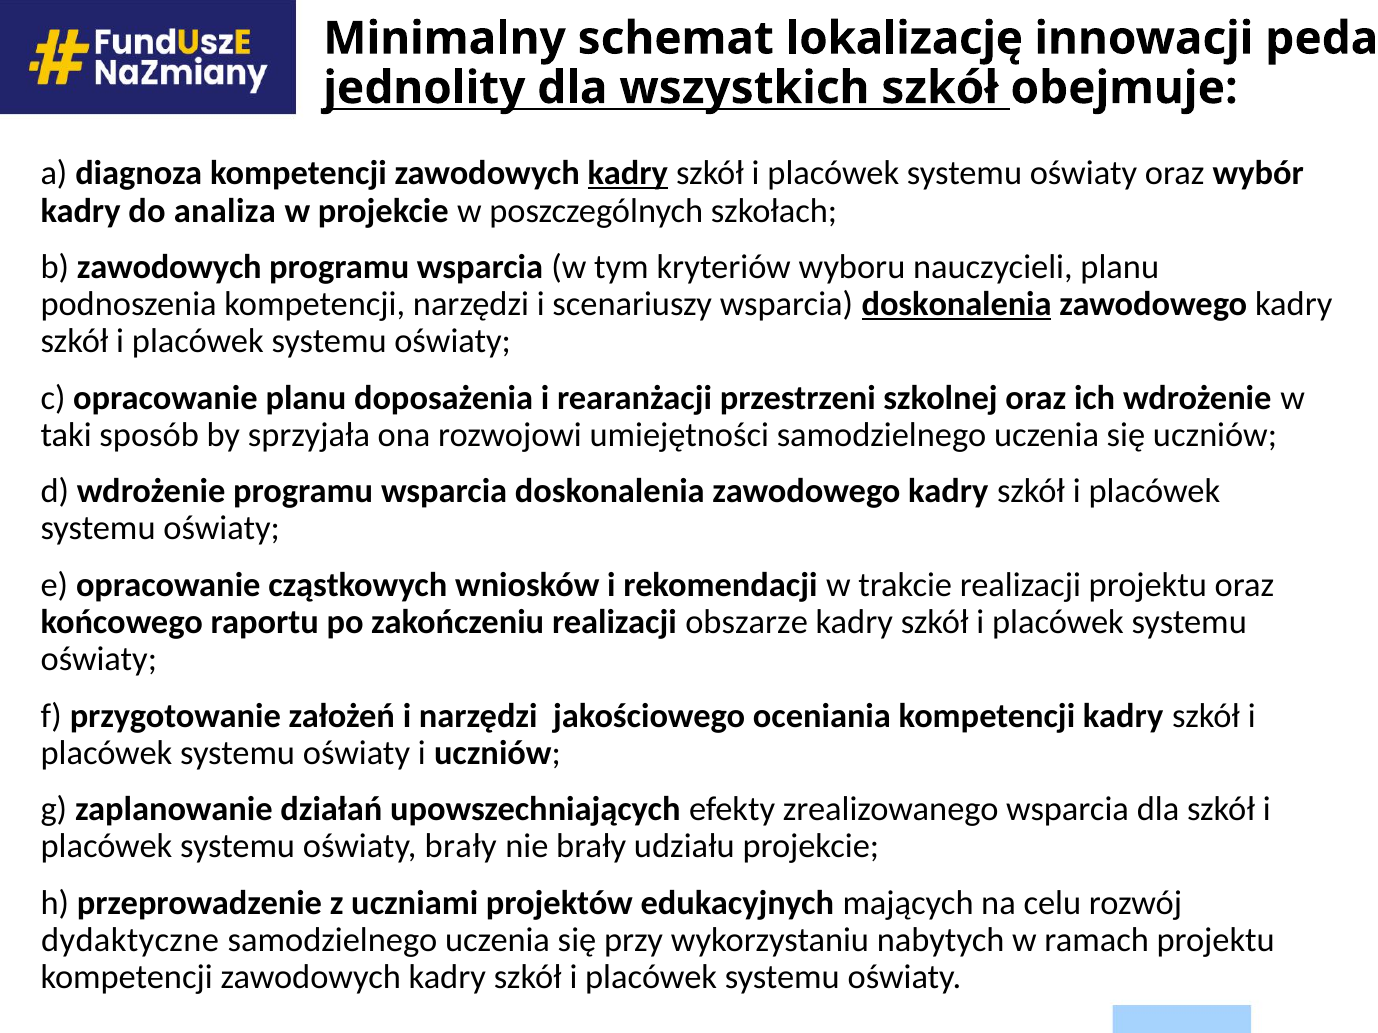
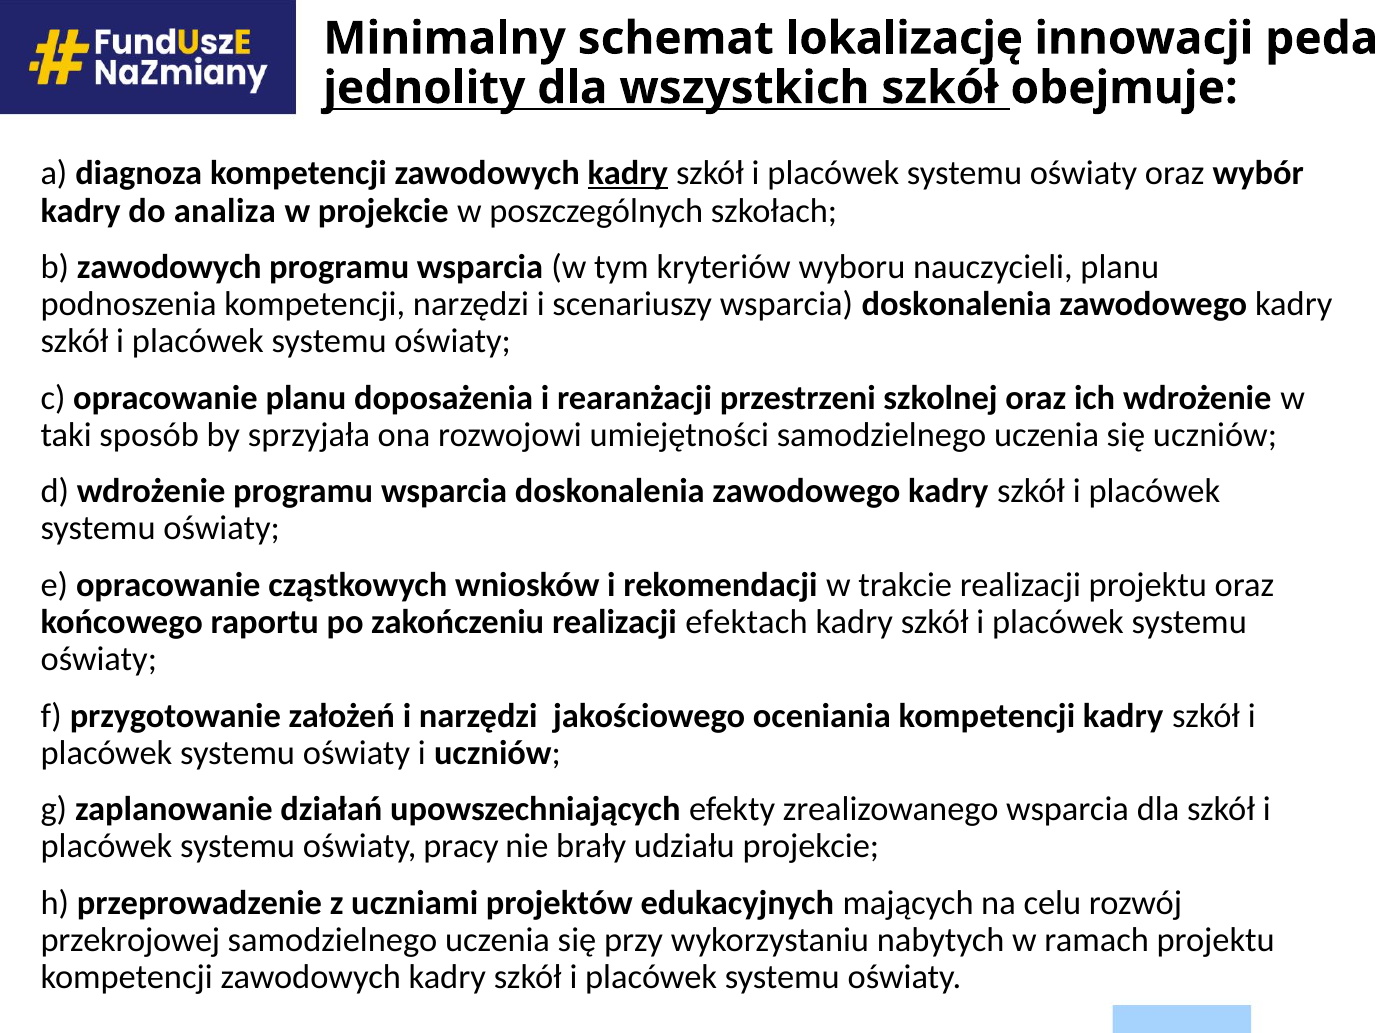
doskonalenia at (957, 304) underline: present -> none
obszarze: obszarze -> efektach
oświaty brały: brały -> pracy
dydaktyczne: dydaktyczne -> przekrojowej
